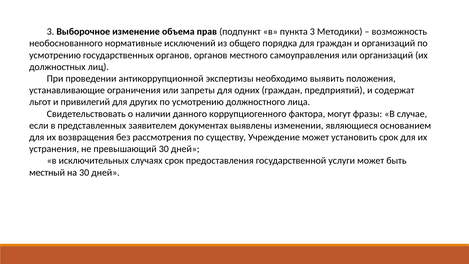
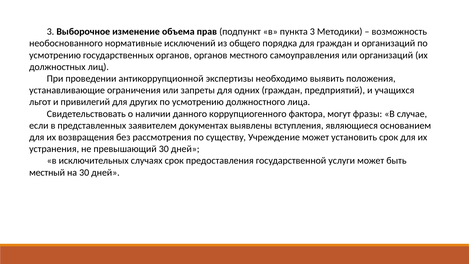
содержат: содержат -> учащихся
изменении: изменении -> вступления
